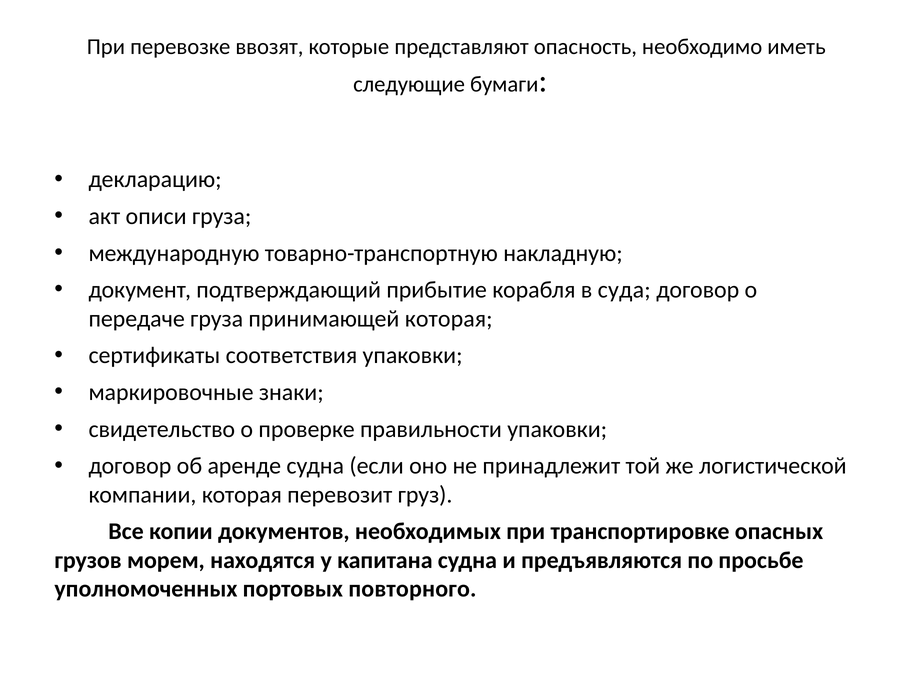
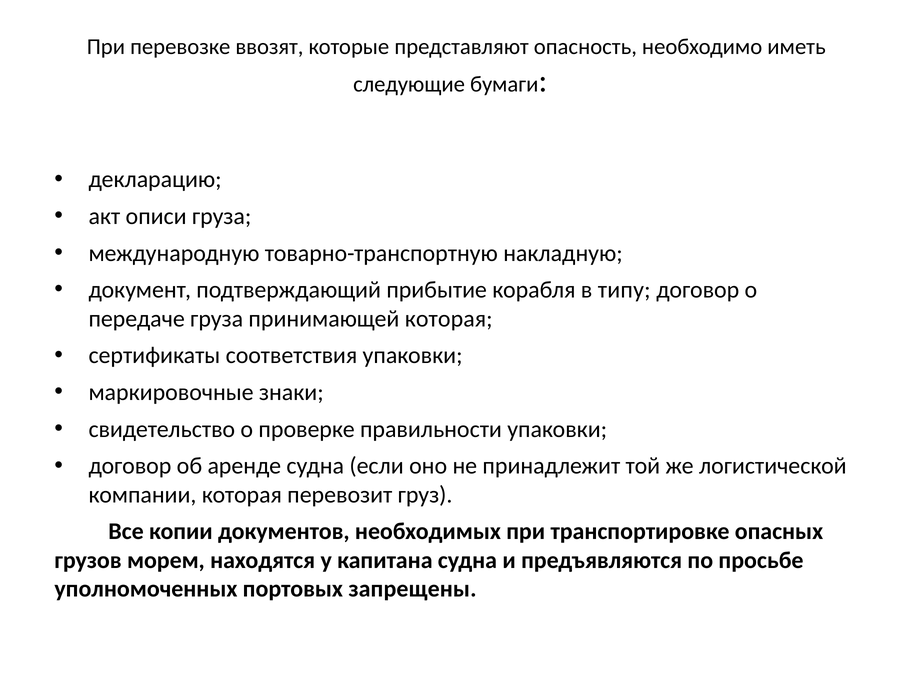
суда: суда -> типу
повторного: повторного -> запрещены
